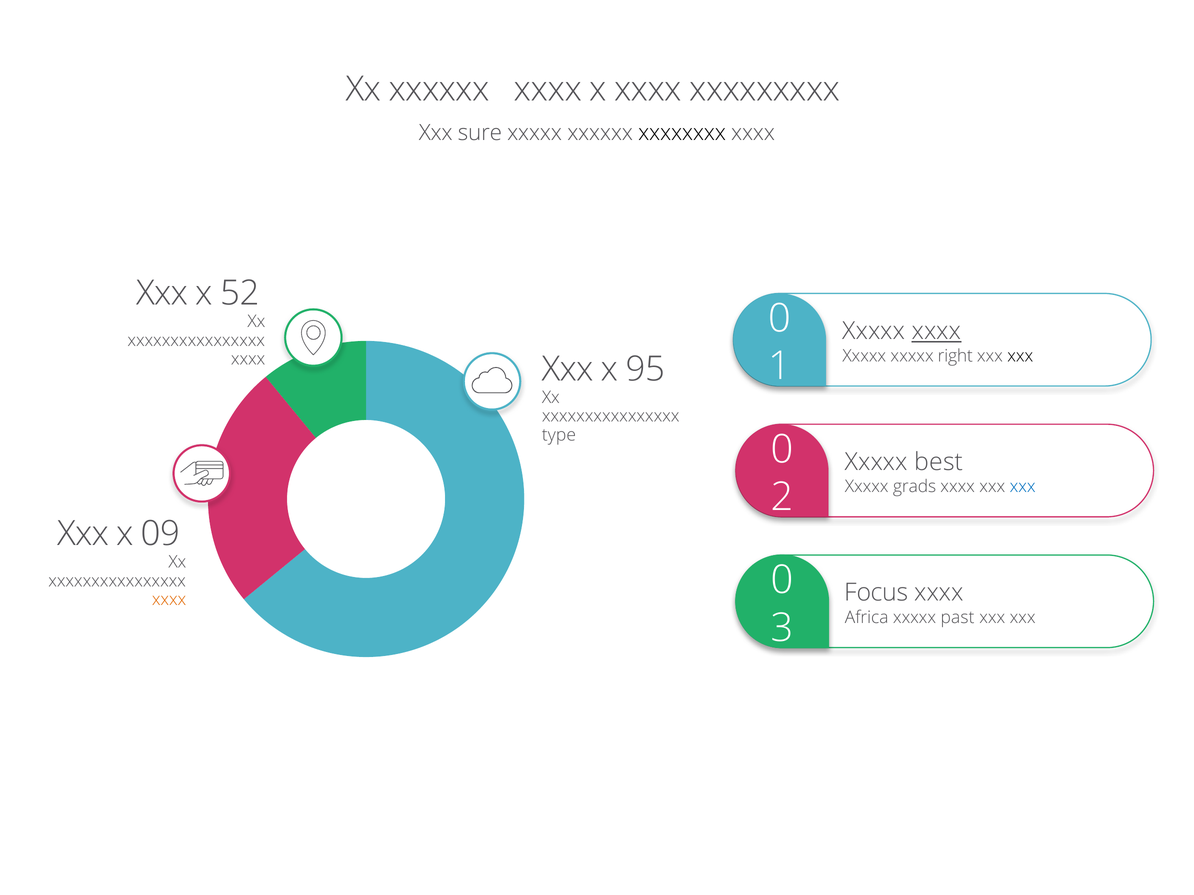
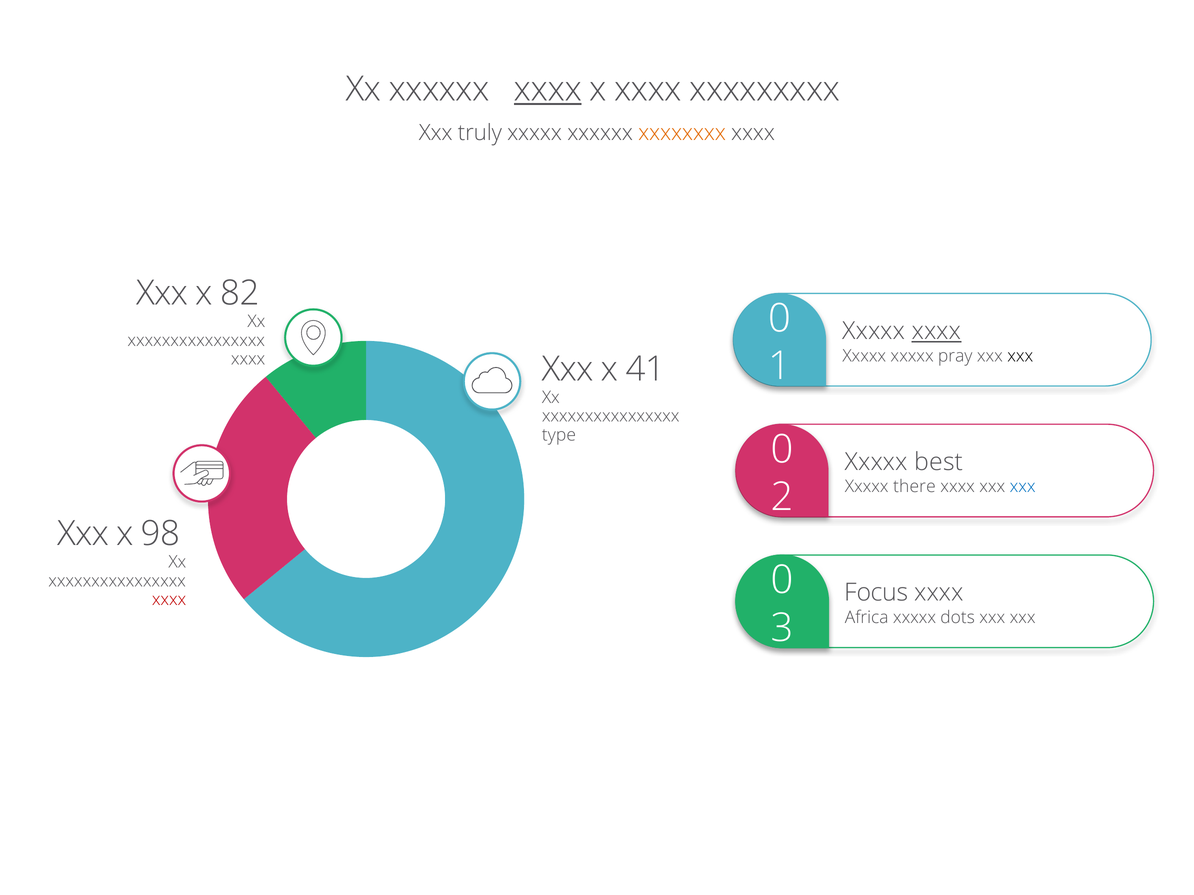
xxxx at (548, 89) underline: none -> present
sure: sure -> truly
xxxxxxxx colour: black -> orange
52: 52 -> 82
right: right -> pray
95: 95 -> 41
grads: grads -> there
09: 09 -> 98
xxxx at (169, 600) colour: orange -> red
past: past -> dots
